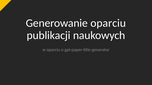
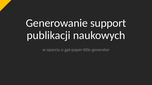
Generowanie oparciu: oparciu -> support
